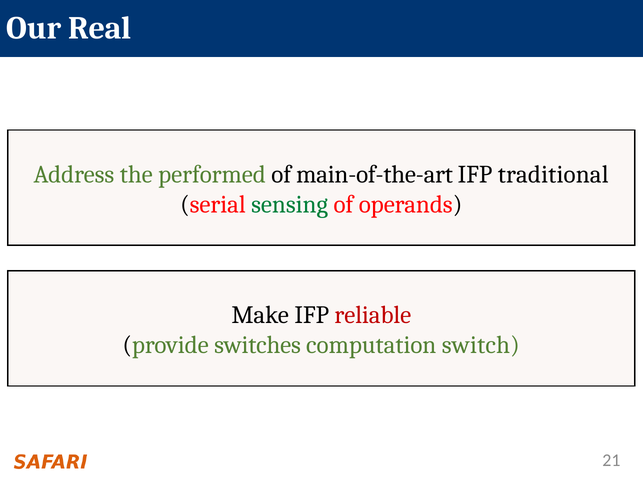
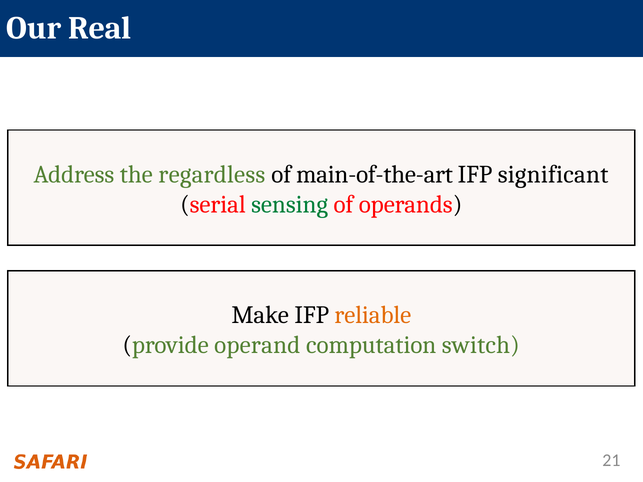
performed: performed -> regardless
traditional: traditional -> significant
reliable colour: red -> orange
switches: switches -> operand
